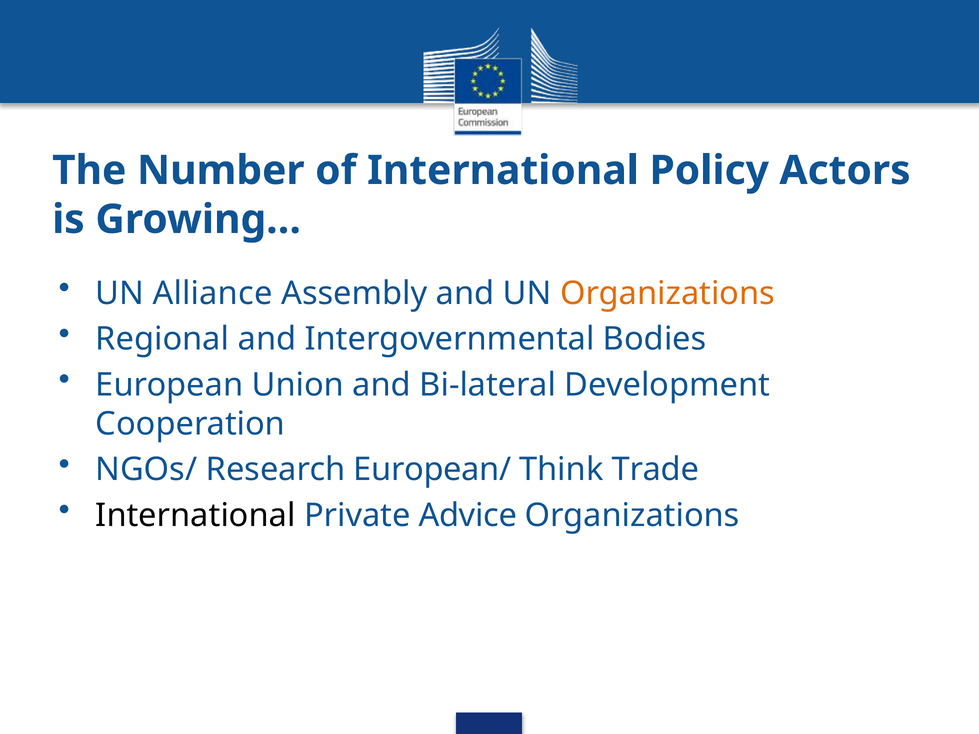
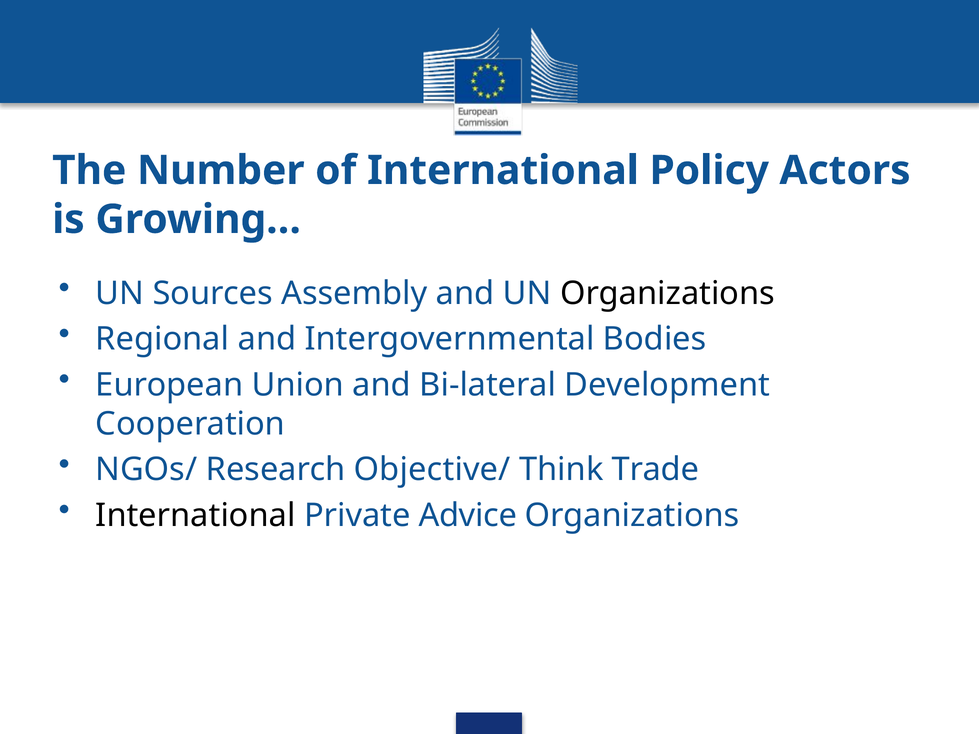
Alliance: Alliance -> Sources
Organizations at (667, 294) colour: orange -> black
European/: European/ -> Objective/
